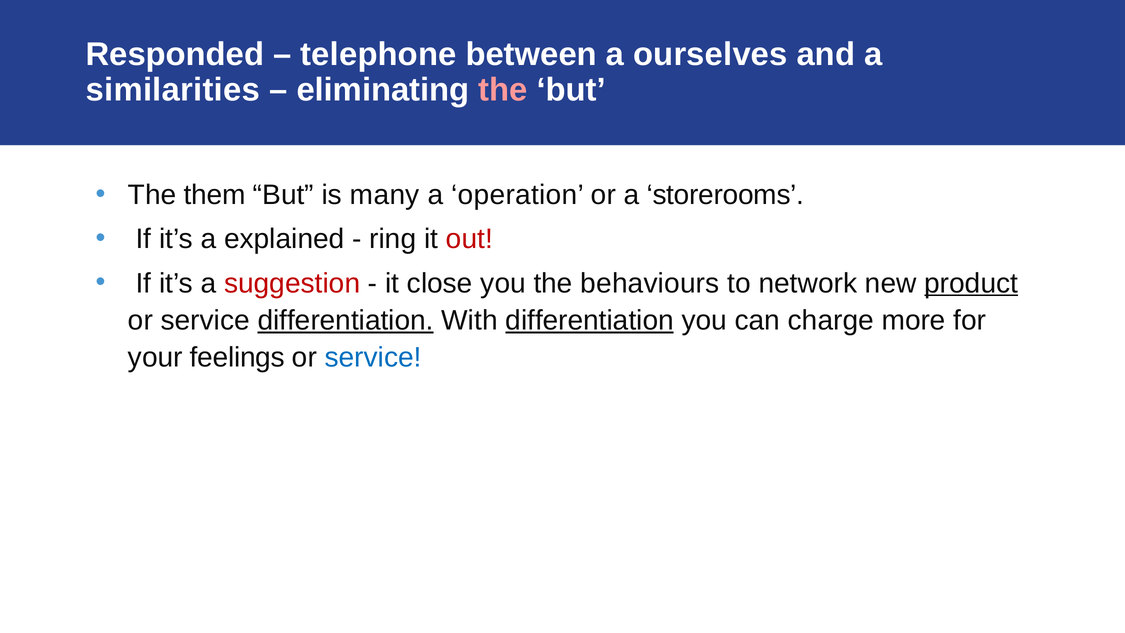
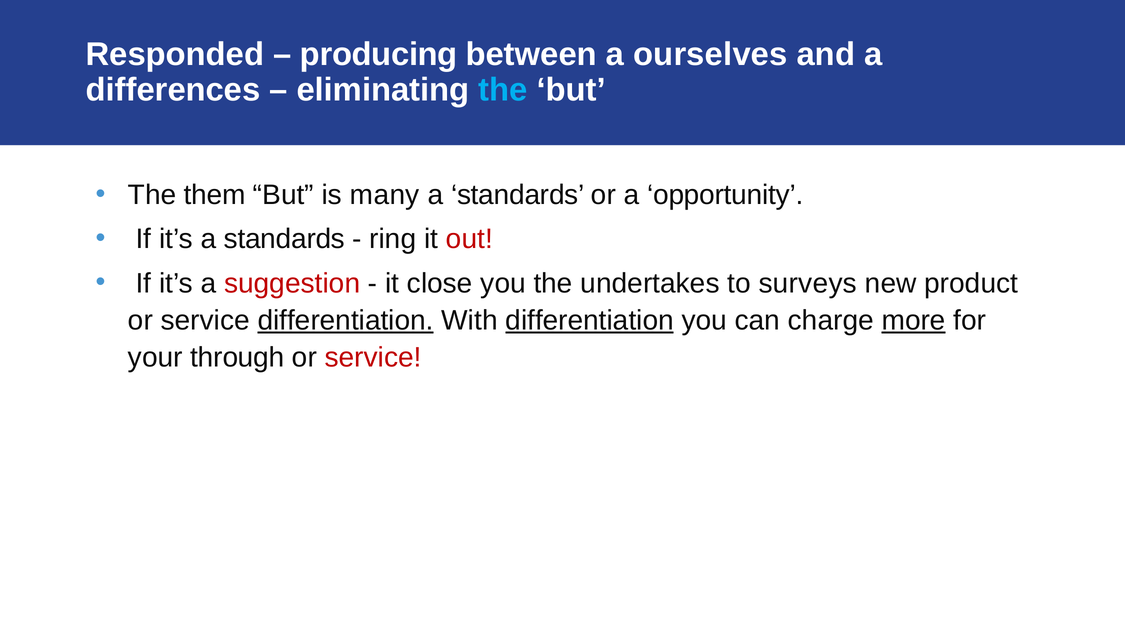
telephone: telephone -> producing
similarities: similarities -> differences
the at (503, 90) colour: pink -> light blue
operation at (518, 195): operation -> standards
storerooms: storerooms -> opportunity
it’s a explained: explained -> standards
behaviours: behaviours -> undertakes
network: network -> surveys
product underline: present -> none
more underline: none -> present
feelings: feelings -> through
service at (373, 357) colour: blue -> red
